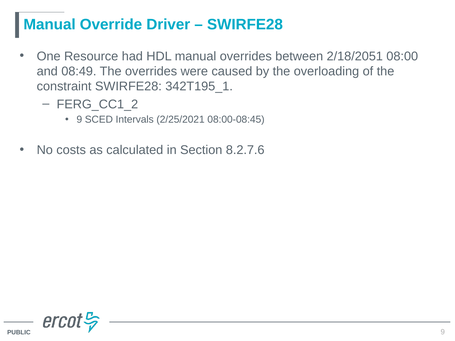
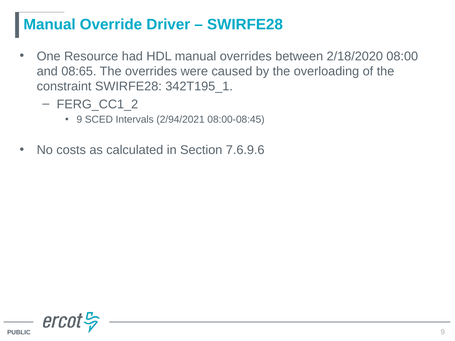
2/18/2051: 2/18/2051 -> 2/18/2020
08:49: 08:49 -> 08:65
2/25/2021: 2/25/2021 -> 2/94/2021
8.2.7.6: 8.2.7.6 -> 7.6.9.6
